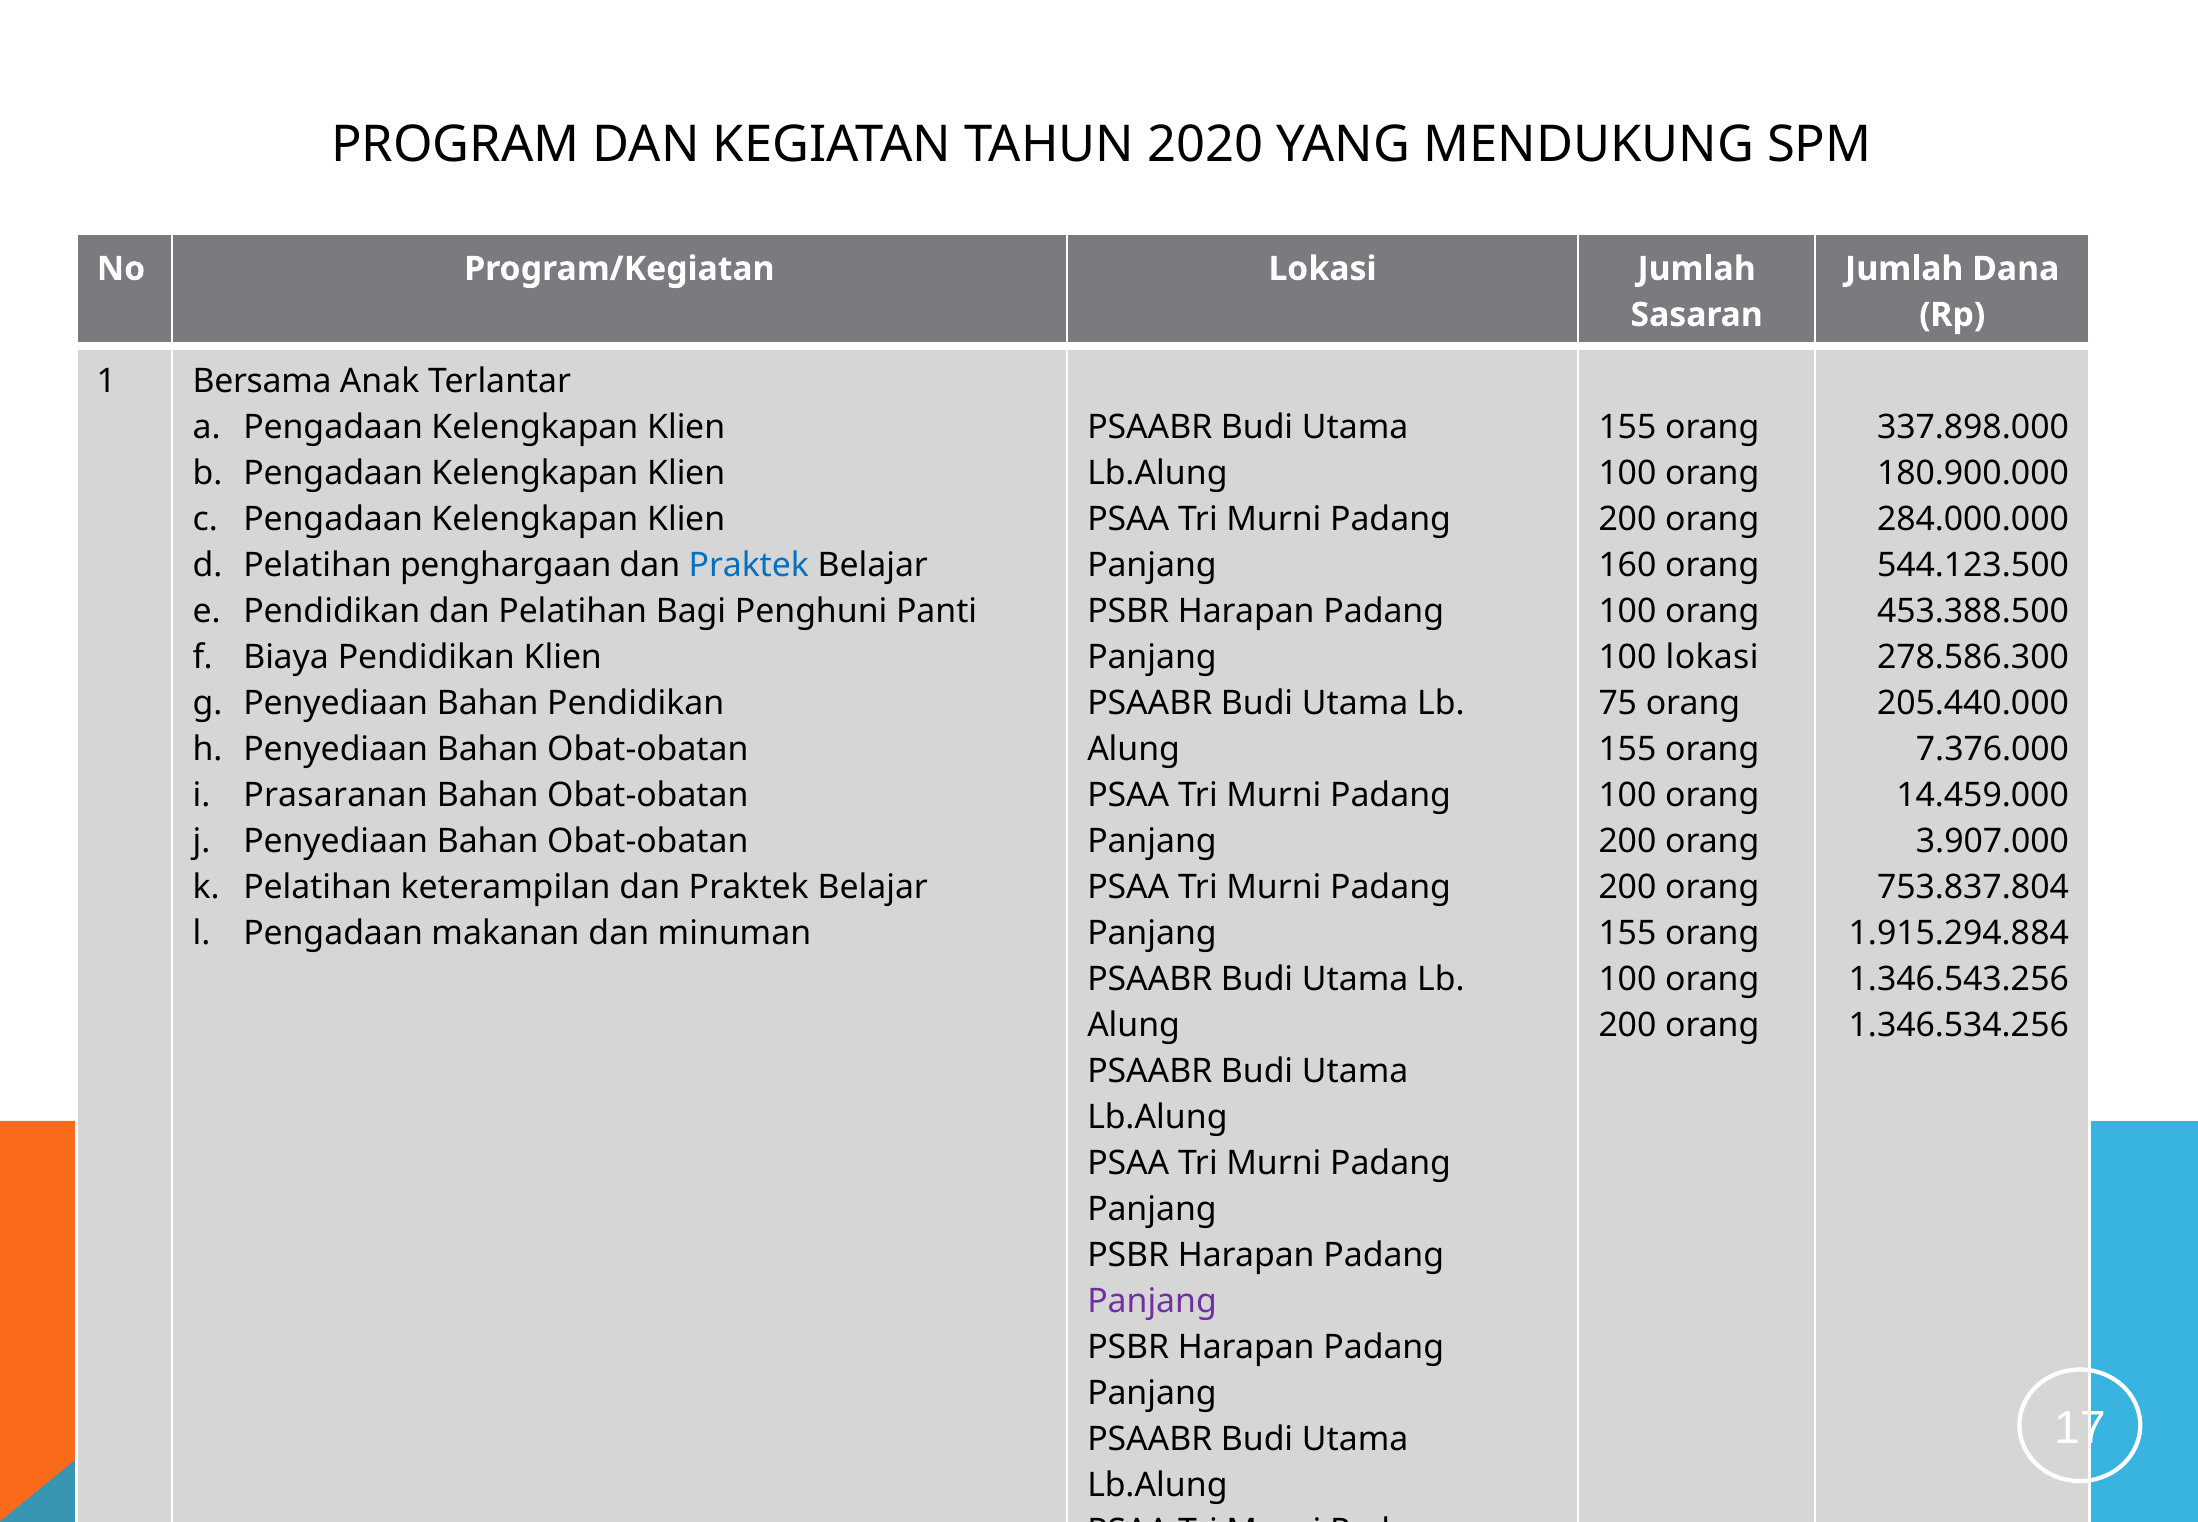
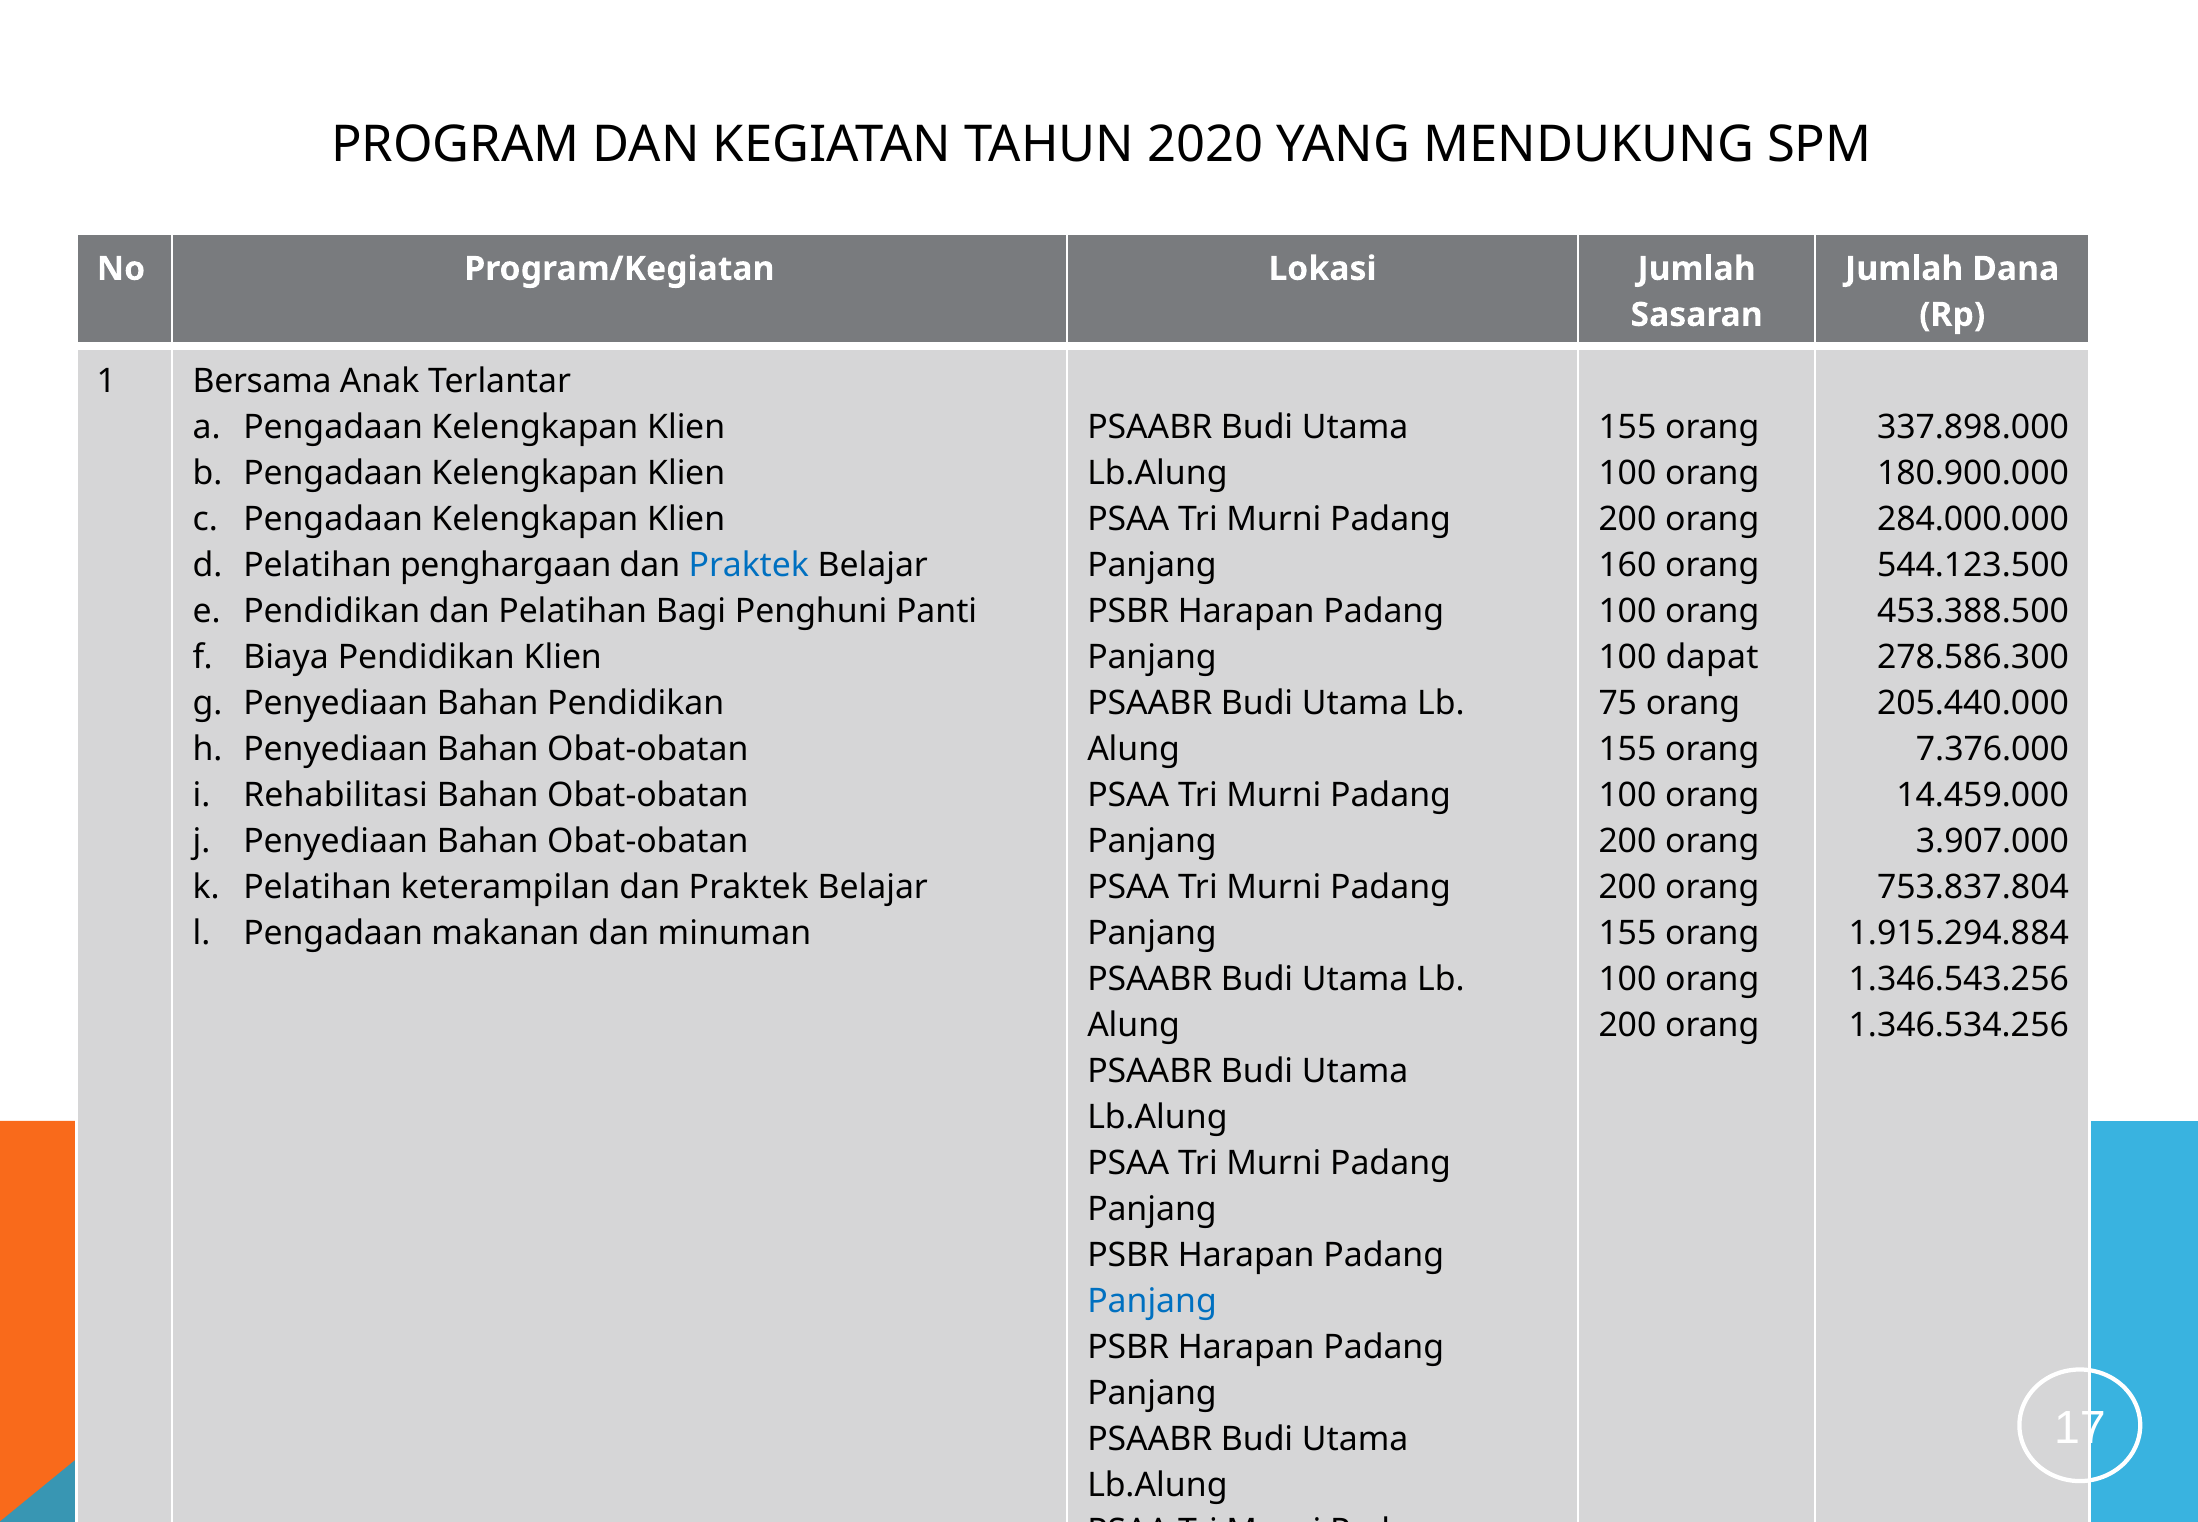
100 lokasi: lokasi -> dapat
Prasaranan: Prasaranan -> Rehabilitasi
Panjang at (1152, 1301) colour: purple -> blue
